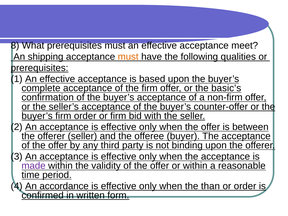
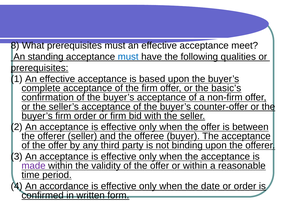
shipping: shipping -> standing
must at (128, 57) colour: orange -> blue
than: than -> date
